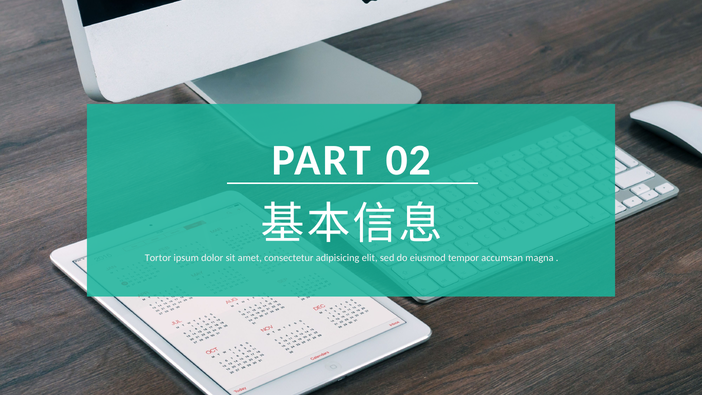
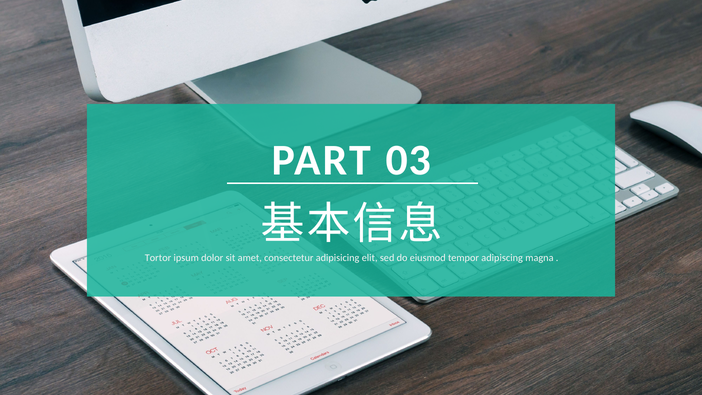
02: 02 -> 03
accumsan: accumsan -> adipiscing
